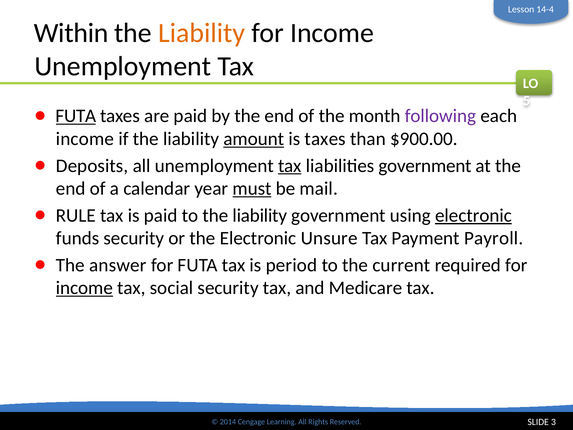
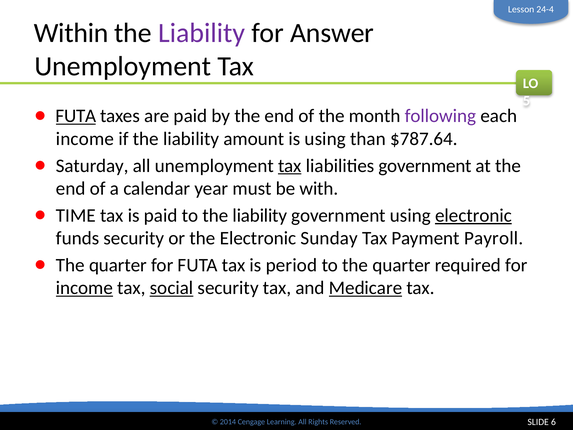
14-4: 14-4 -> 24-4
Liability at (202, 33) colour: orange -> purple
Income at (332, 33): Income -> Answer
amount underline: present -> none
is taxes: taxes -> using
$900.00: $900.00 -> $787.64
Deposits: Deposits -> Saturday
must underline: present -> none
mail: mail -> with
RULE: RULE -> TIME
Unsure: Unsure -> Sunday
answer at (118, 265): answer -> quarter
to the current: current -> quarter
social underline: none -> present
Medicare underline: none -> present
3: 3 -> 6
